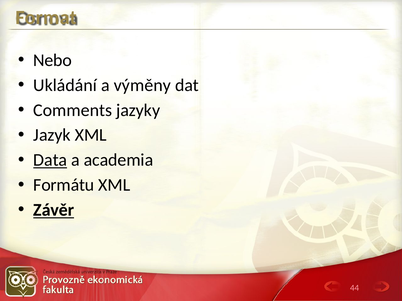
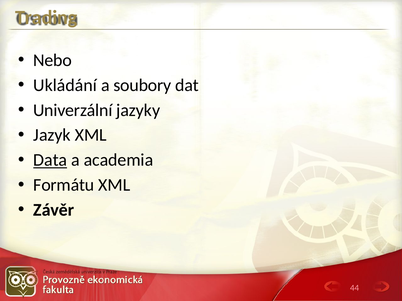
Format: Format -> Trading
výměny: výměny -> soubory
Comments: Comments -> Univerzální
Závěr underline: present -> none
